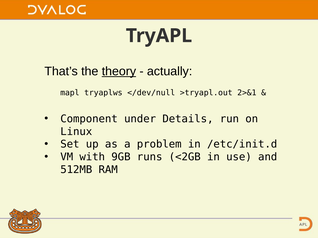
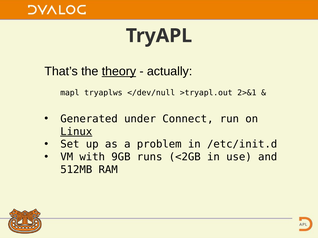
Component: Component -> Generated
Details: Details -> Connect
Linux underline: none -> present
